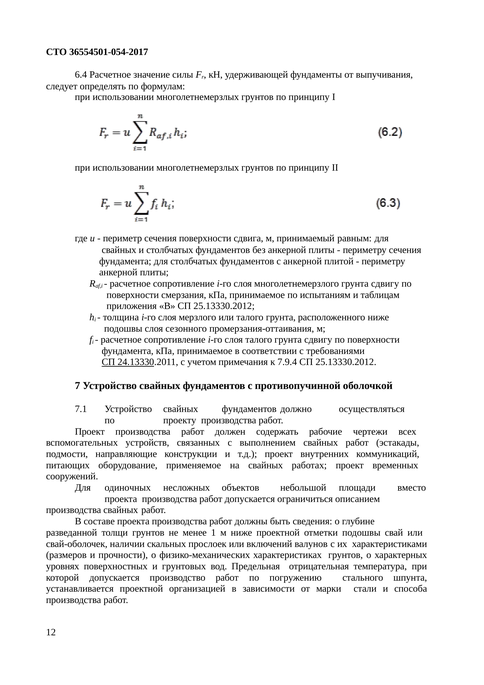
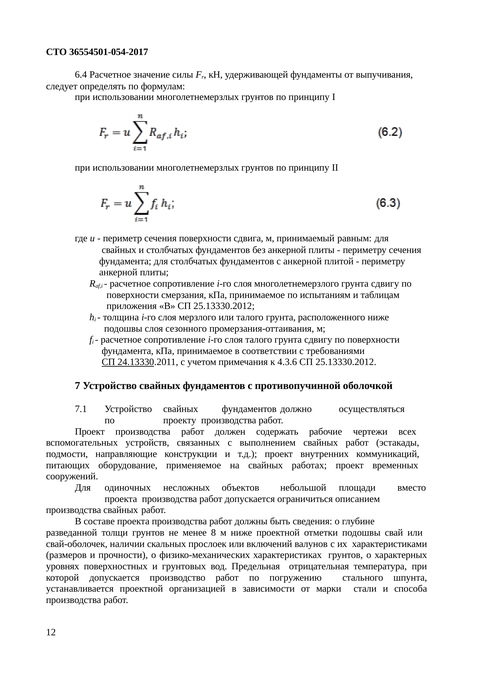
7.9.4: 7.9.4 -> 4.3.6
1: 1 -> 8
